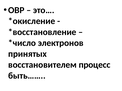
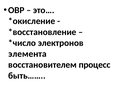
принятых: принятых -> элемента
